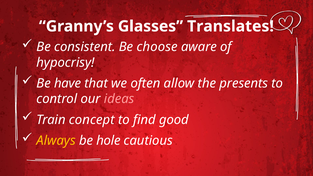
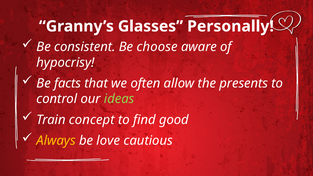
Translates: Translates -> Personally
have: have -> facts
ideas colour: pink -> light green
hole: hole -> love
